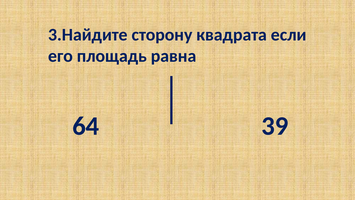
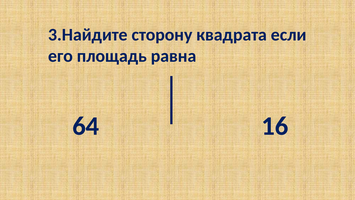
39: 39 -> 16
